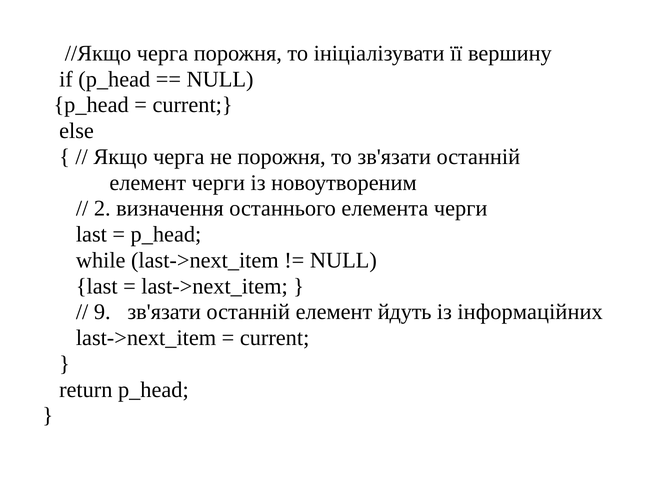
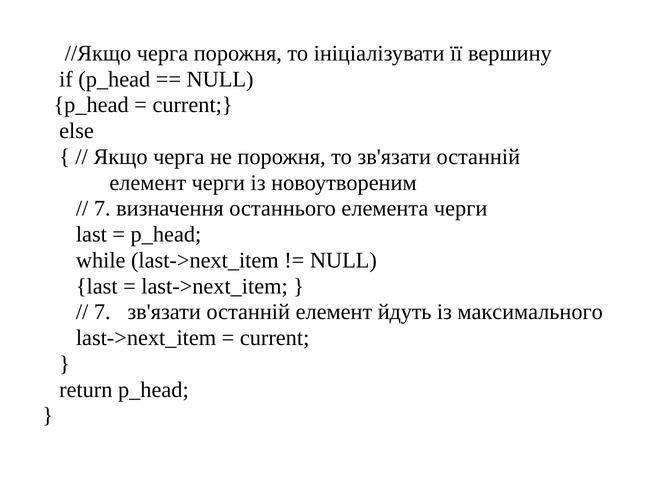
2 at (102, 209): 2 -> 7
9 at (102, 312): 9 -> 7
інформаційних: інформаційних -> максимального
